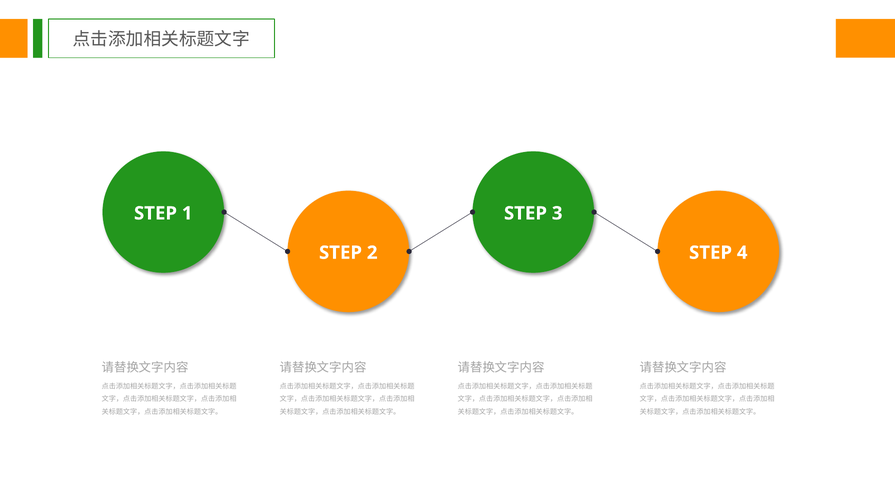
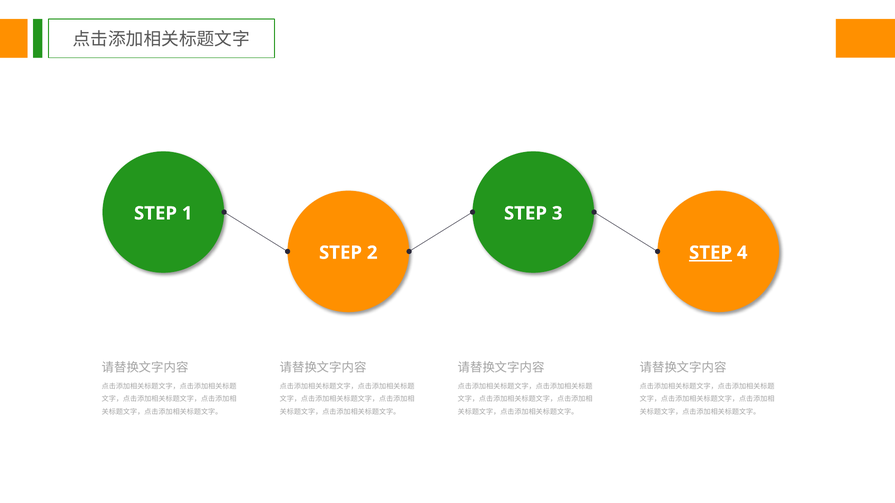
STEP at (711, 253) underline: none -> present
